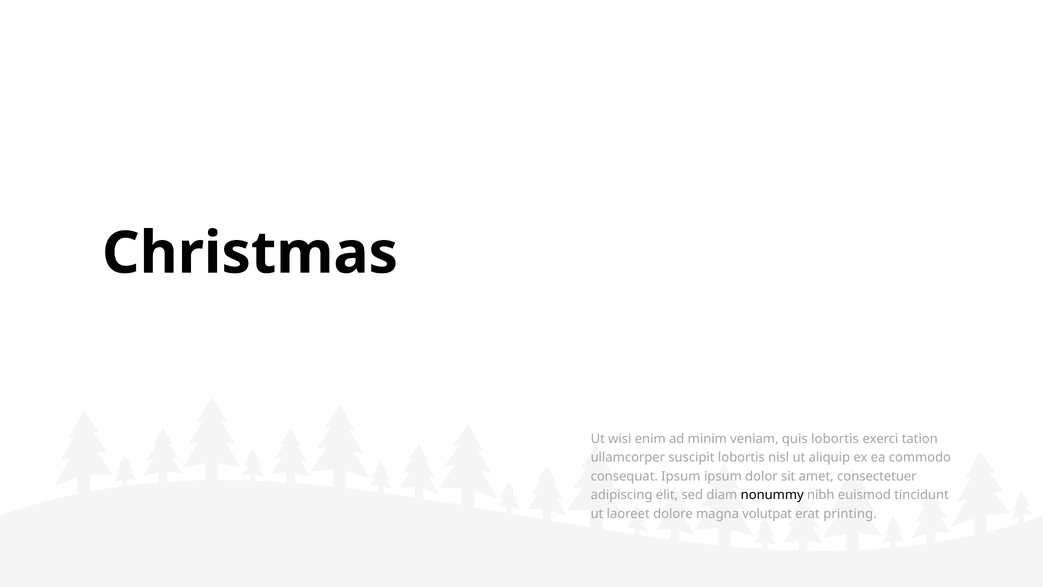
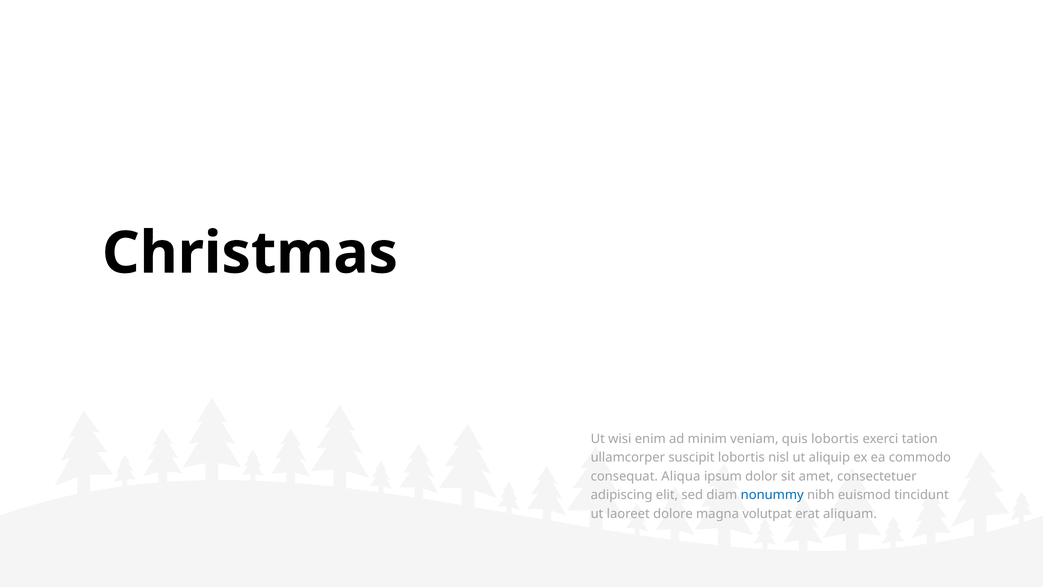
consequat Ipsum: Ipsum -> Aliqua
nonummy colour: black -> blue
printing: printing -> aliquam
